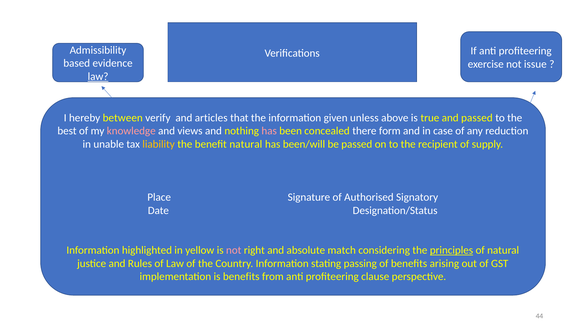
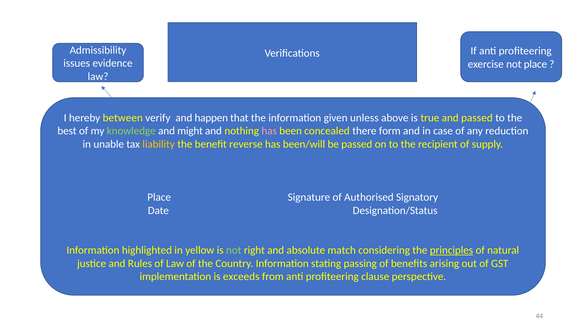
based: based -> issues
not issue: issue -> place
law at (98, 77) underline: present -> none
articles: articles -> happen
knowledge colour: pink -> light green
views: views -> might
benefit natural: natural -> reverse
not at (234, 250) colour: pink -> light green
is benefits: benefits -> exceeds
